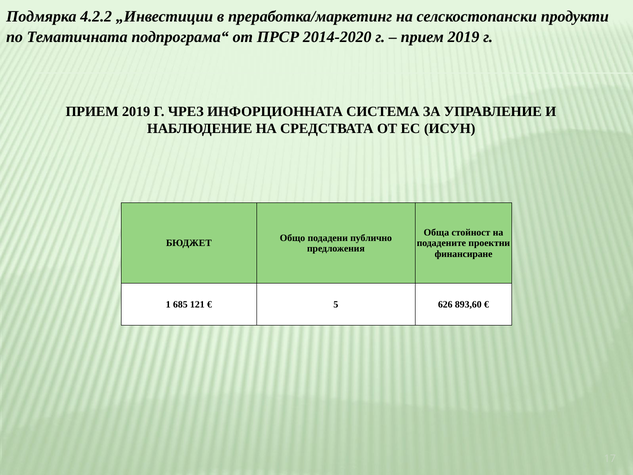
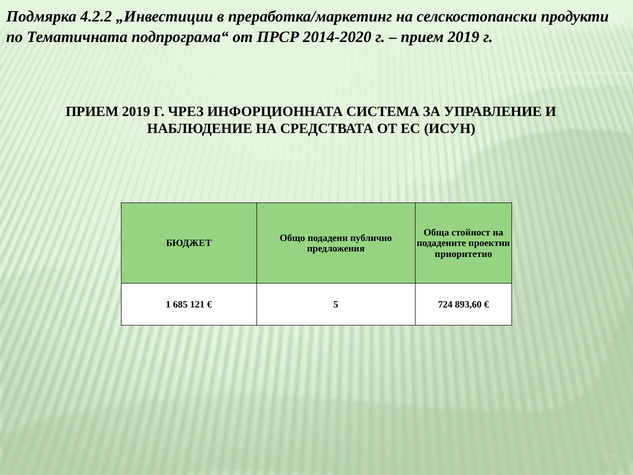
финансиране: финансиране -> приоритетно
626: 626 -> 724
